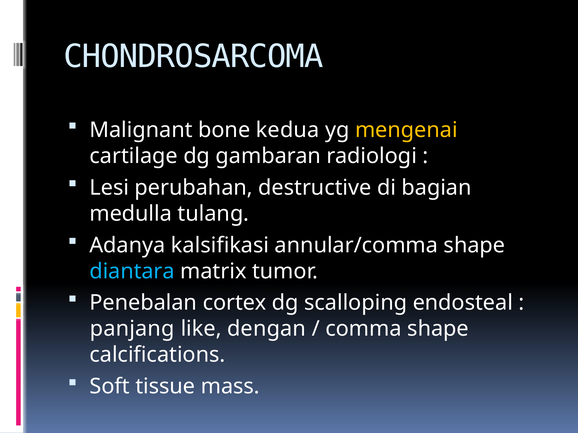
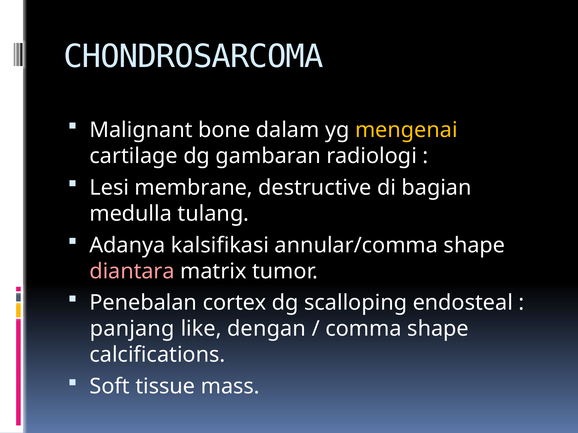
kedua: kedua -> dalam
perubahan: perubahan -> membrane
diantara colour: light blue -> pink
